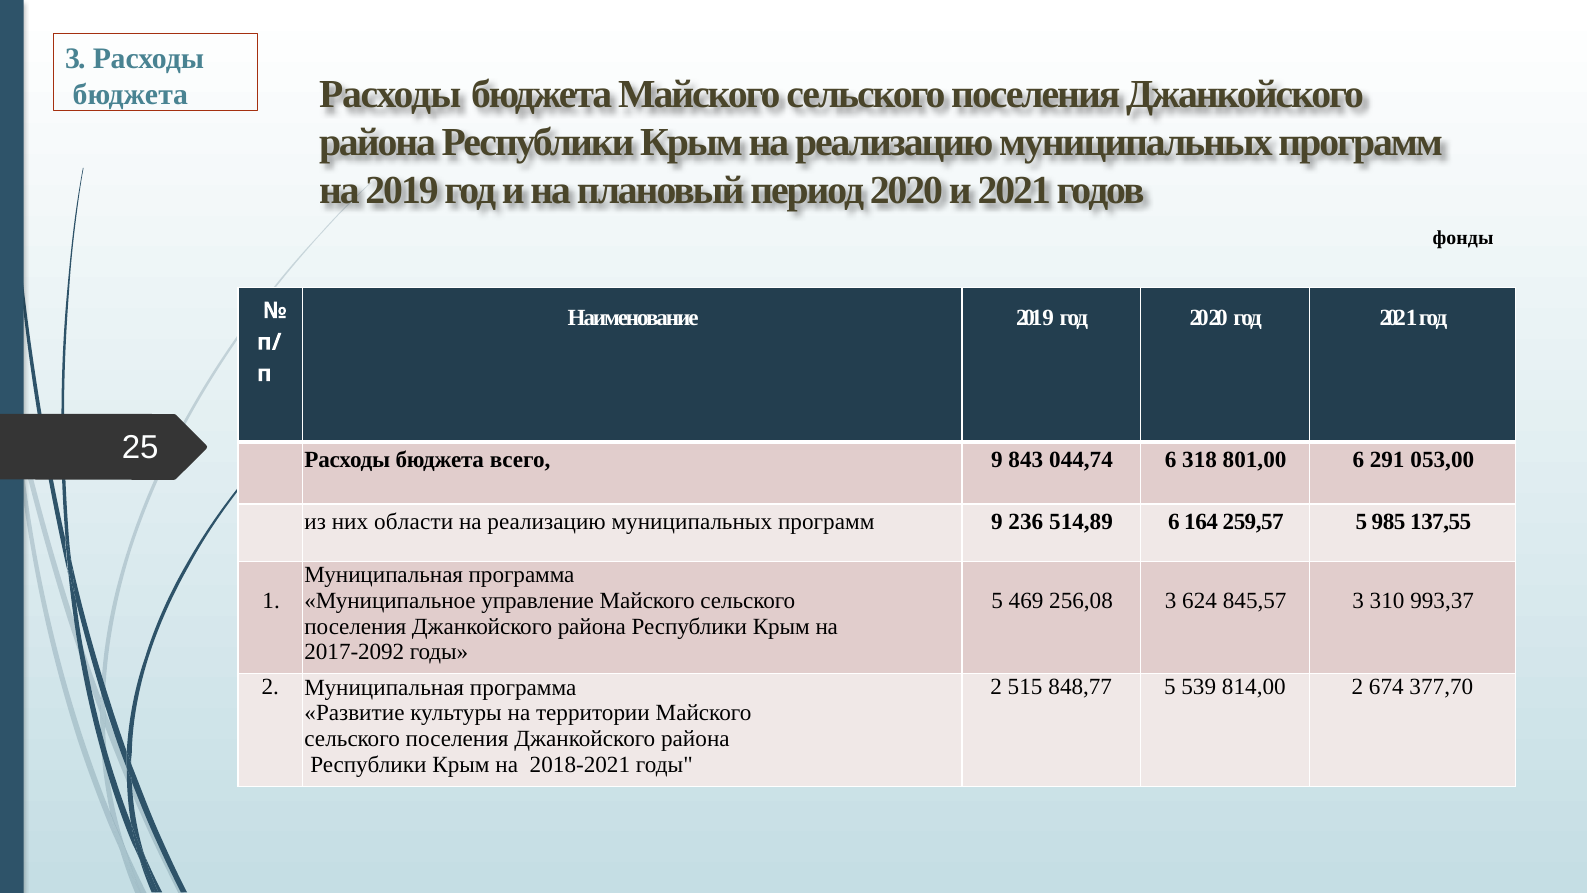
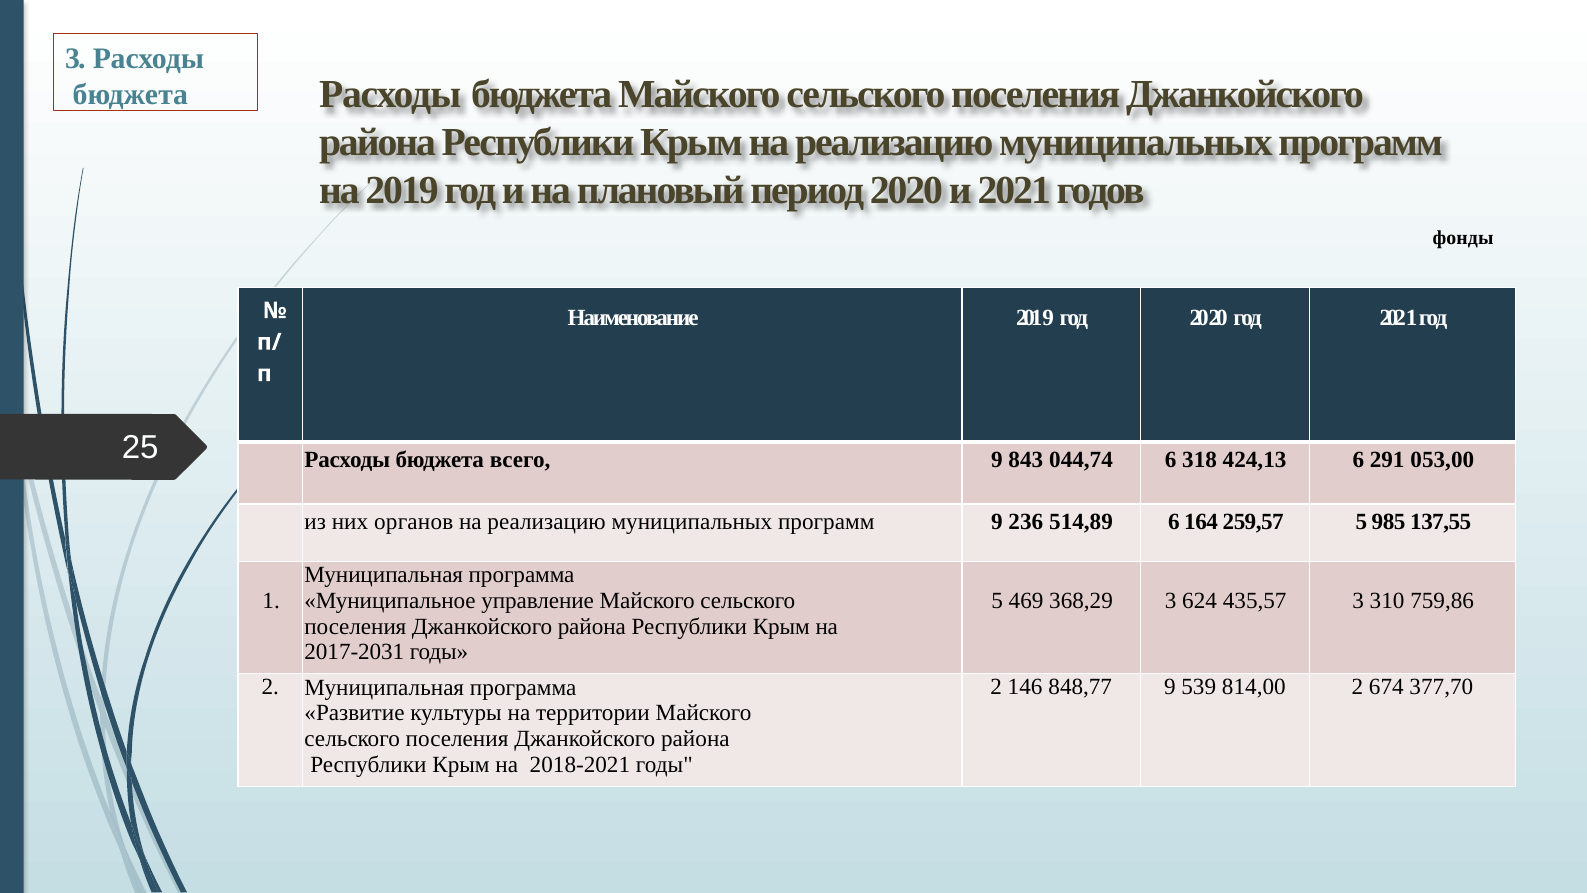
801,00: 801,00 -> 424,13
области: области -> органов
256,08: 256,08 -> 368,29
845,57: 845,57 -> 435,57
993,37: 993,37 -> 759,86
2017-2092: 2017-2092 -> 2017-2031
515: 515 -> 146
848,77 5: 5 -> 9
